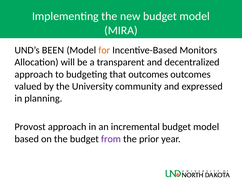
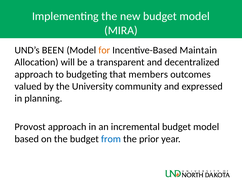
Monitors: Monitors -> Maintain
that outcomes: outcomes -> members
from colour: purple -> blue
